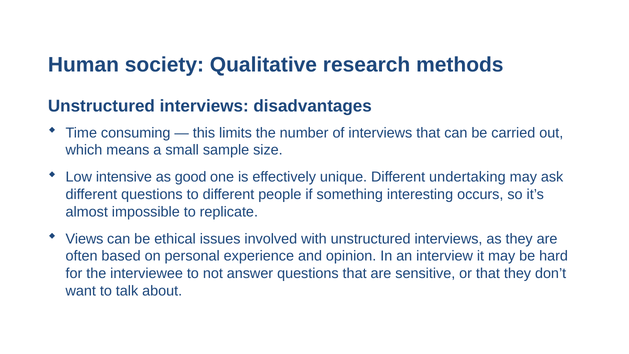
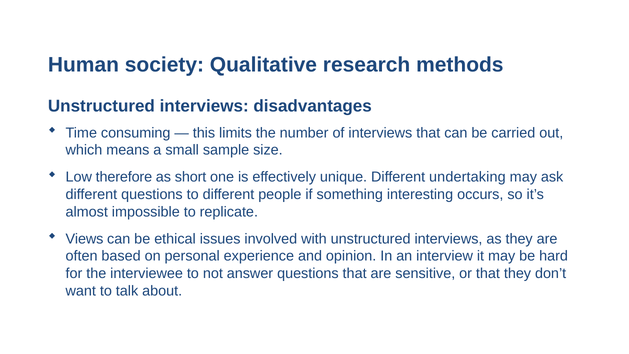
intensive: intensive -> therefore
good: good -> short
